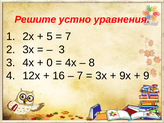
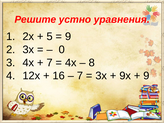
7 at (68, 36): 7 -> 9
3 at (62, 50): 3 -> 0
0 at (50, 63): 0 -> 7
